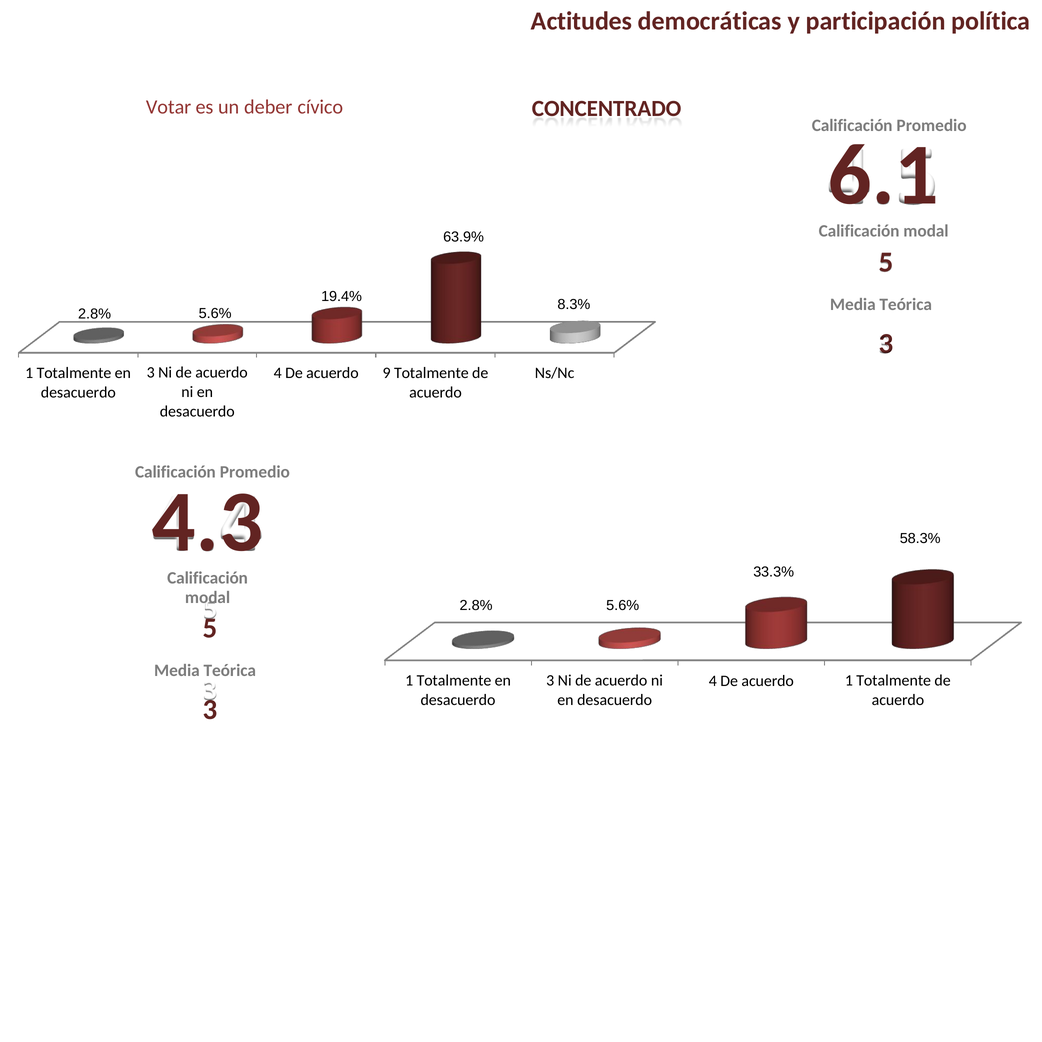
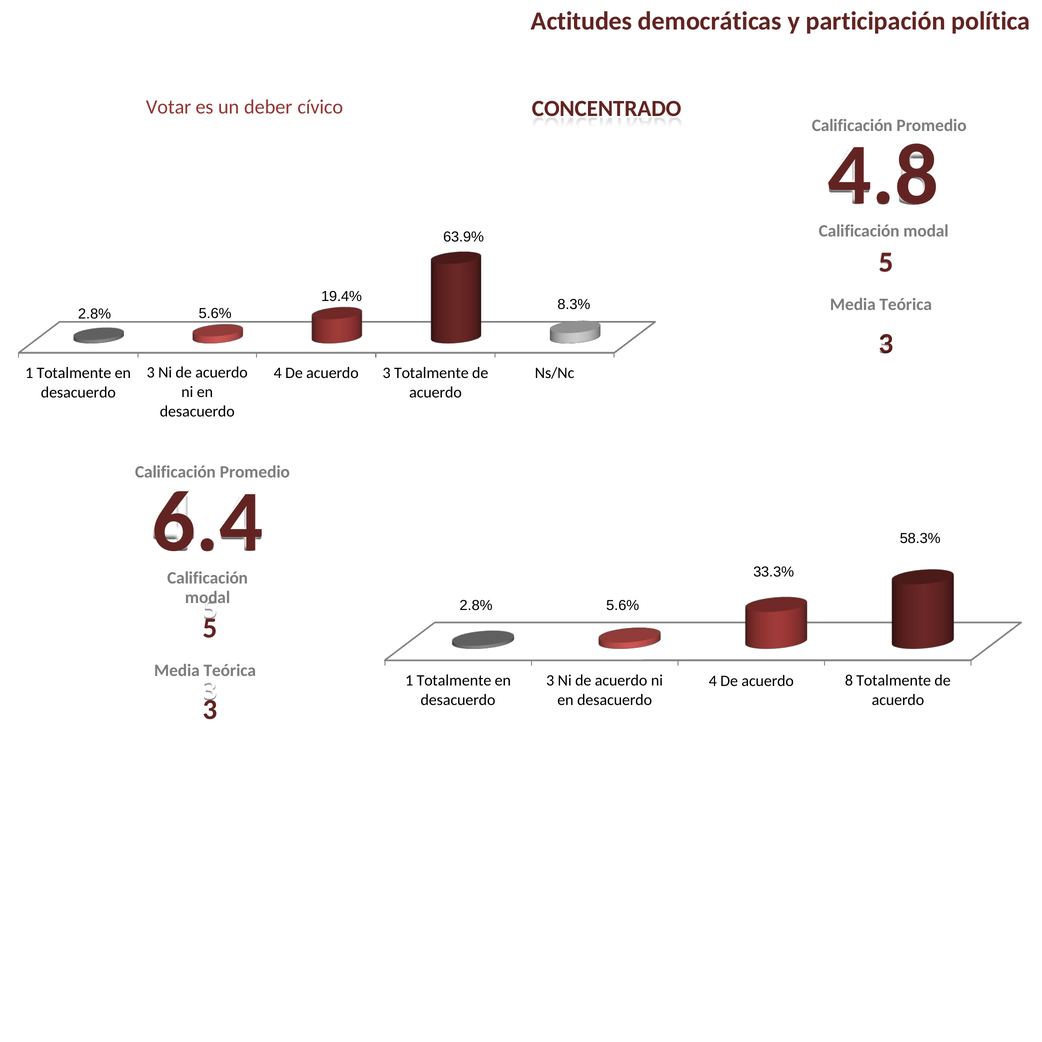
6.1: 6.1 -> 4.8
acuerdo 9: 9 -> 3
4.3: 4.3 -> 6.4
acuerdo 1: 1 -> 8
